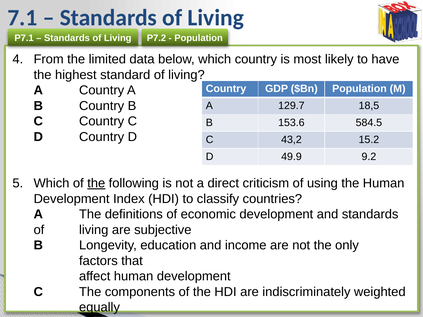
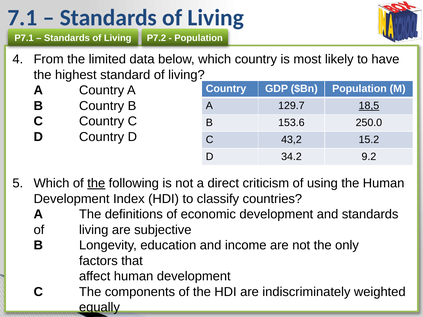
18,5 underline: none -> present
584.5: 584.5 -> 250.0
49.9: 49.9 -> 34.2
